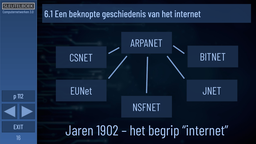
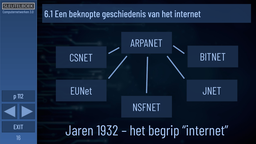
1902: 1902 -> 1932
